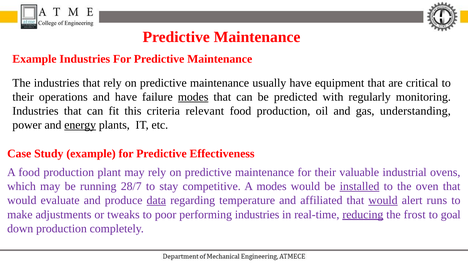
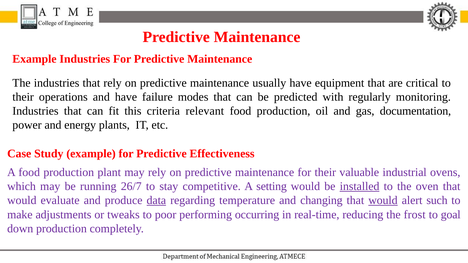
modes at (193, 97) underline: present -> none
understanding: understanding -> documentation
energy underline: present -> none
28/7: 28/7 -> 26/7
A modes: modes -> setting
affiliated: affiliated -> changing
runs: runs -> such
performing industries: industries -> occurring
reducing underline: present -> none
